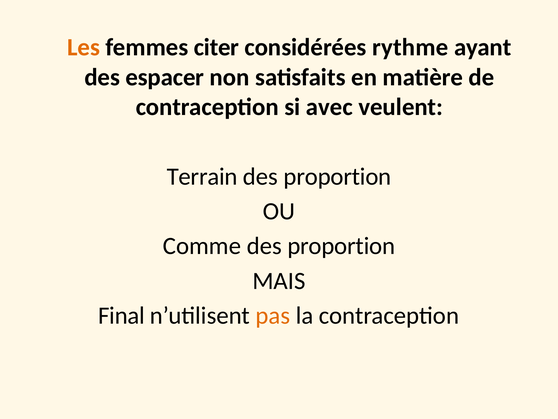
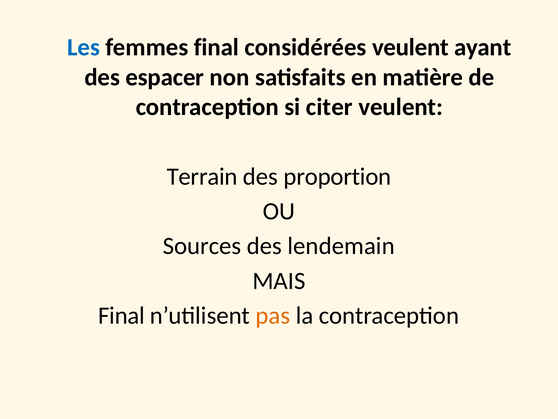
Les colour: orange -> blue
femmes citer: citer -> final
considérées rythme: rythme -> veulent
avec: avec -> citer
Comme: Comme -> Sources
proportion at (341, 246): proportion -> lendemain
